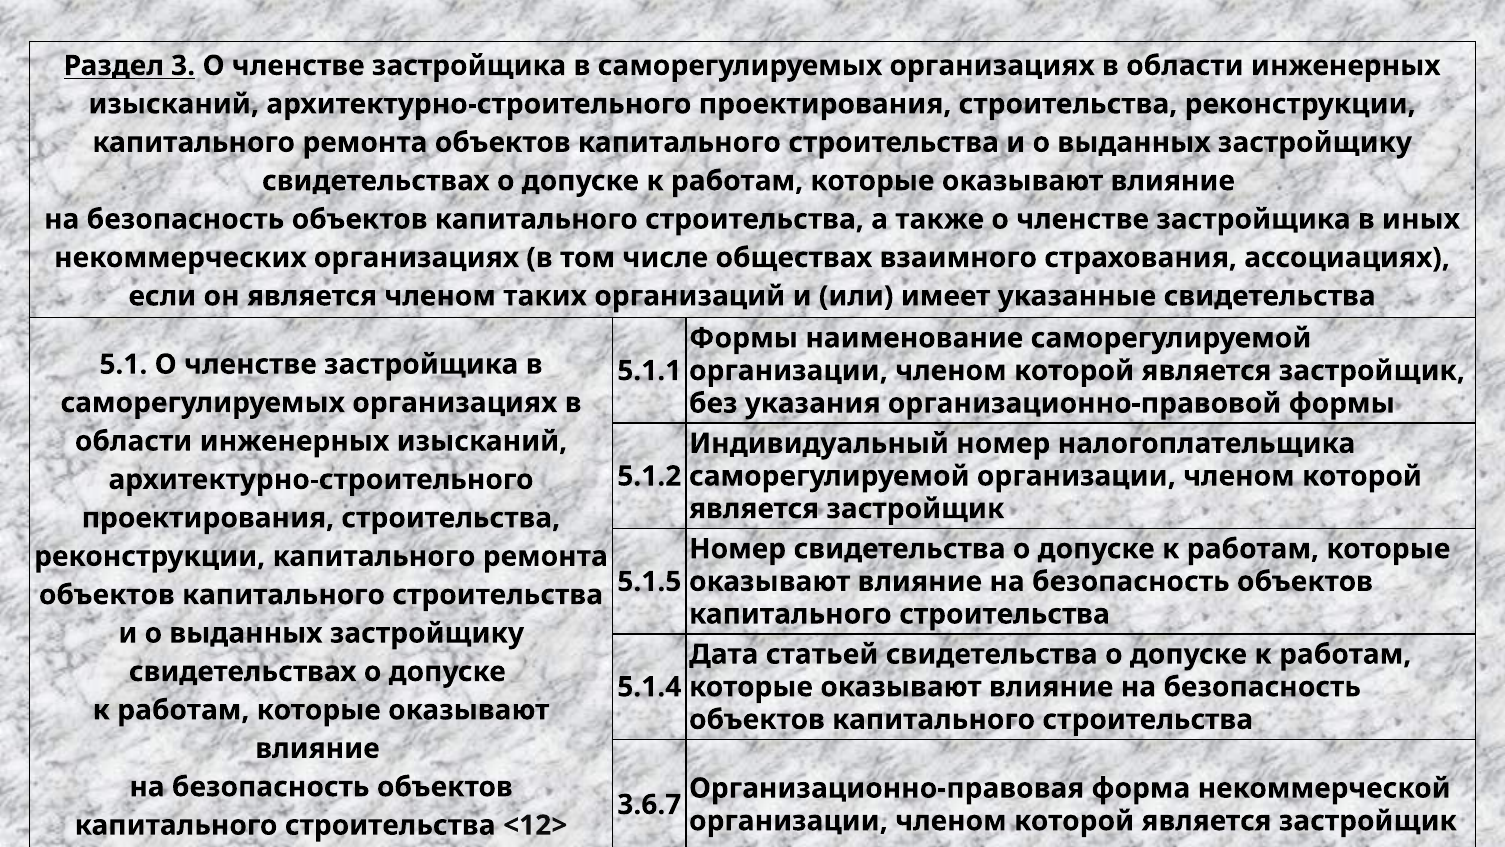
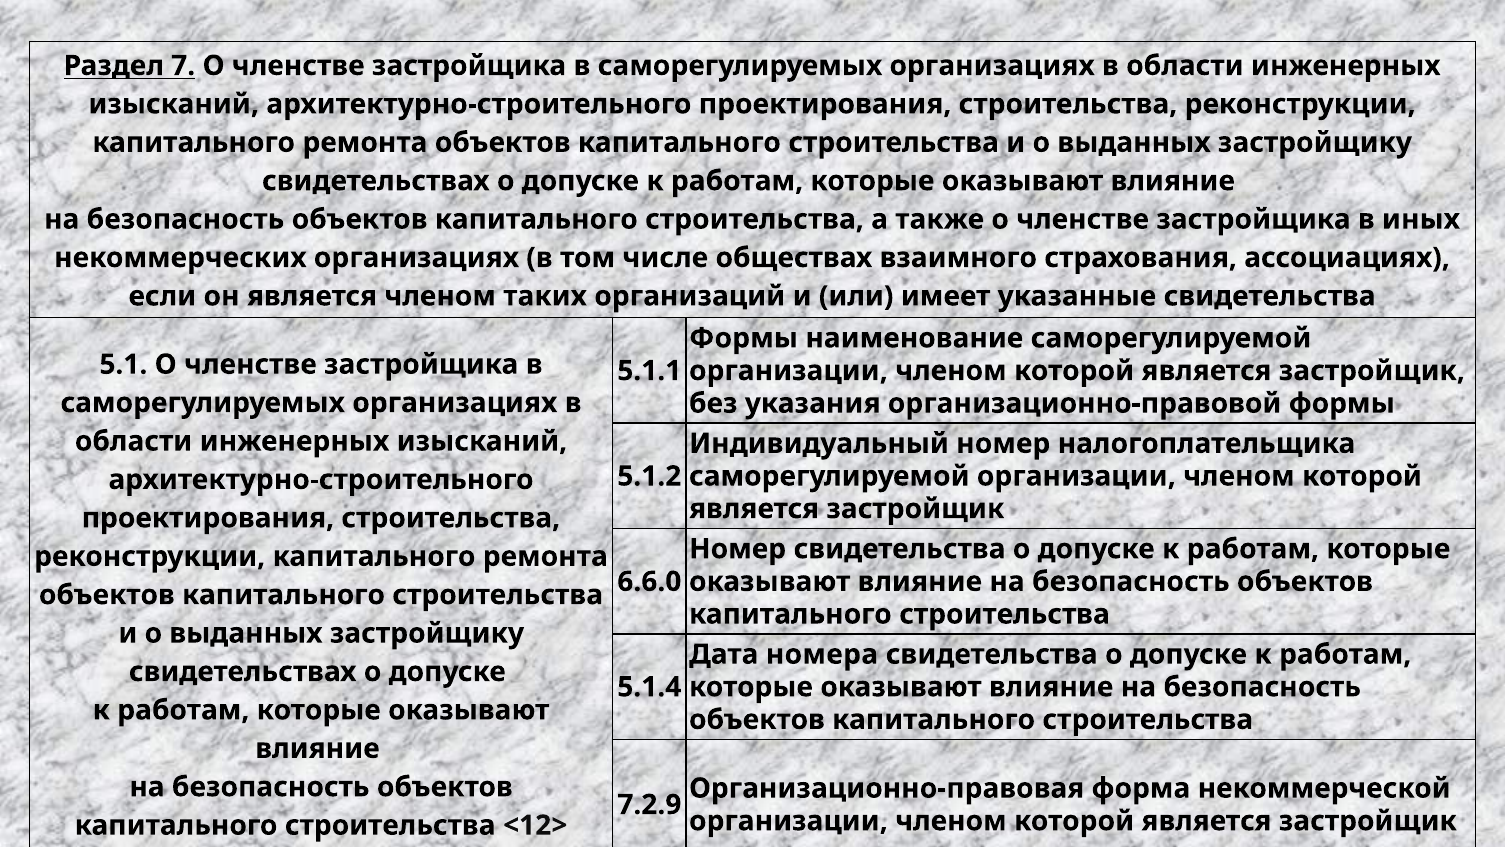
3: 3 -> 7
5.1.5: 5.1.5 -> 6.6.0
статьей: статьей -> номера
3.6.7: 3.6.7 -> 7.2.9
